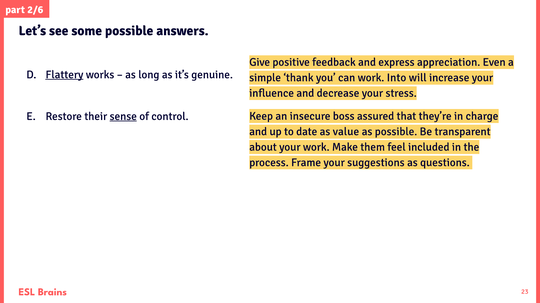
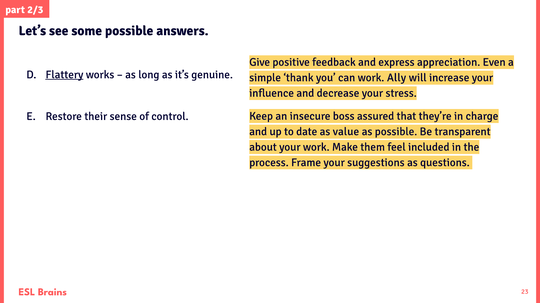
2/6: 2/6 -> 2/3
Into: Into -> Ally
sense underline: present -> none
